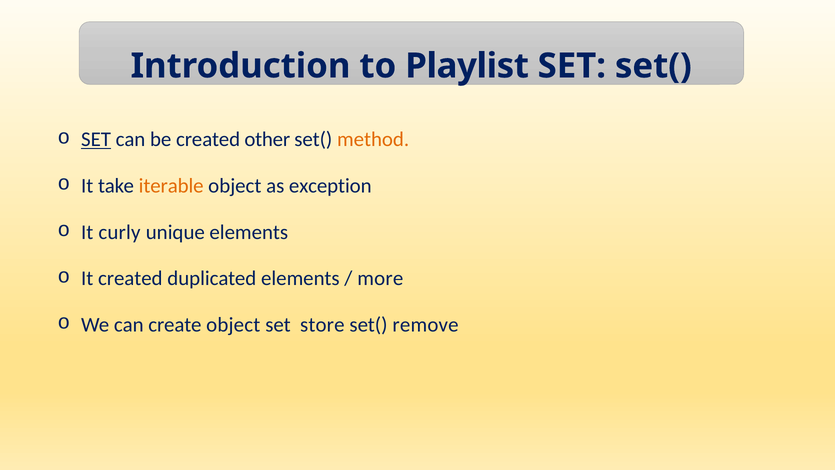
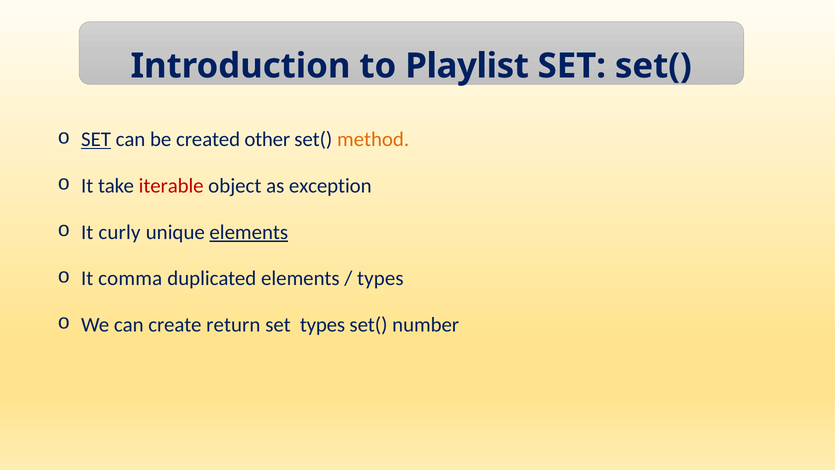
iterable colour: orange -> red
elements at (249, 232) underline: none -> present
It created: created -> comma
more at (380, 278): more -> types
create object: object -> return
set store: store -> types
remove: remove -> number
